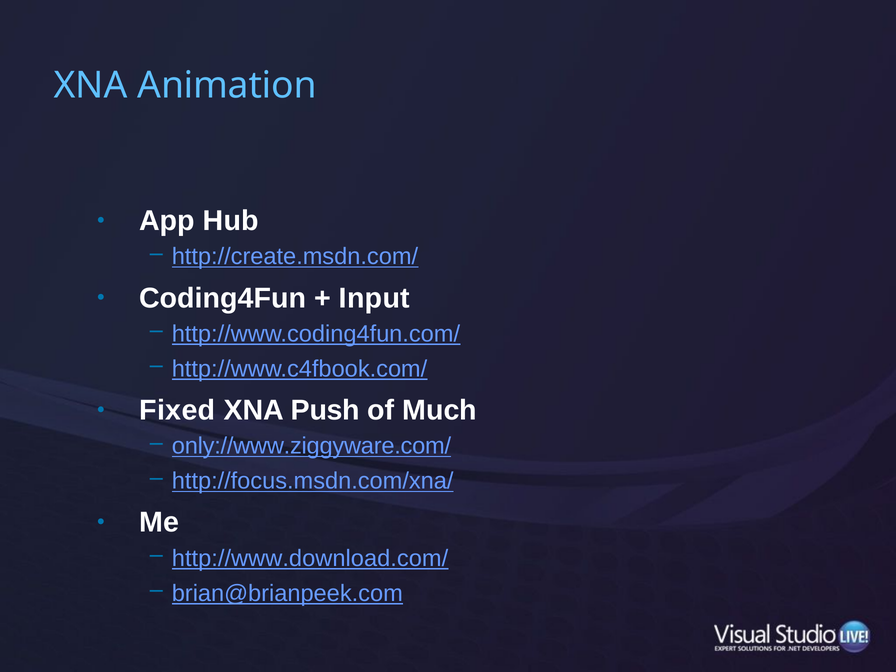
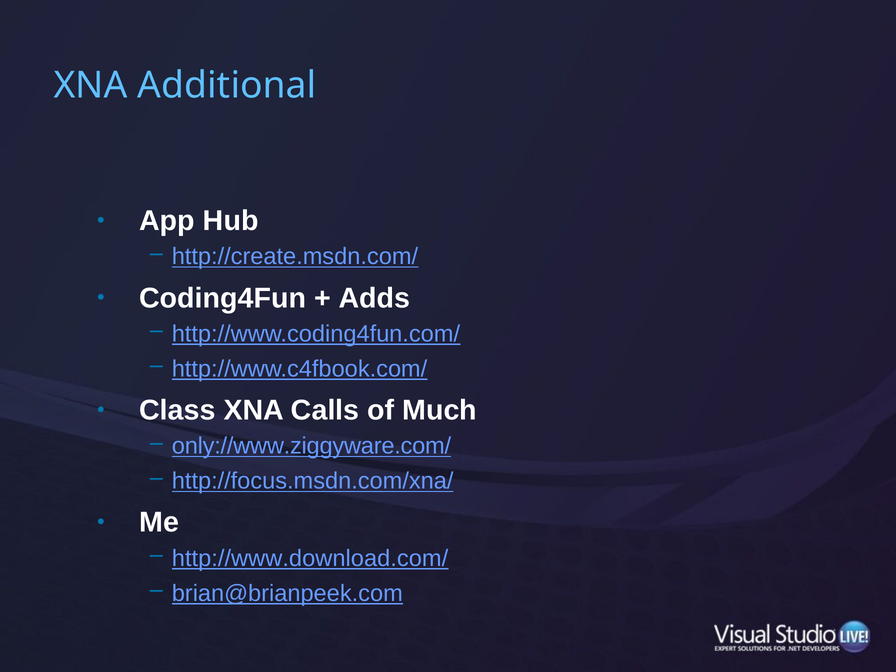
Animation: Animation -> Additional
Input: Input -> Adds
Fixed: Fixed -> Class
Push: Push -> Calls
